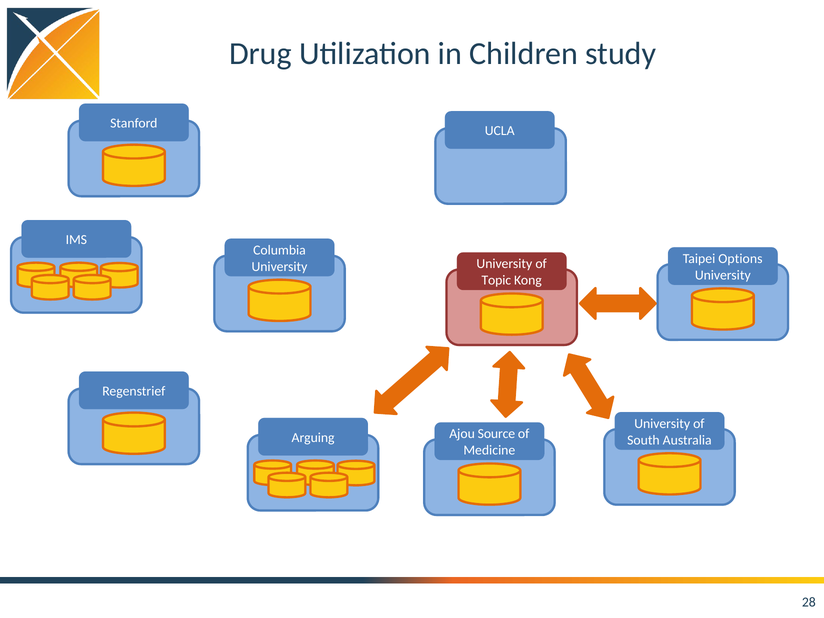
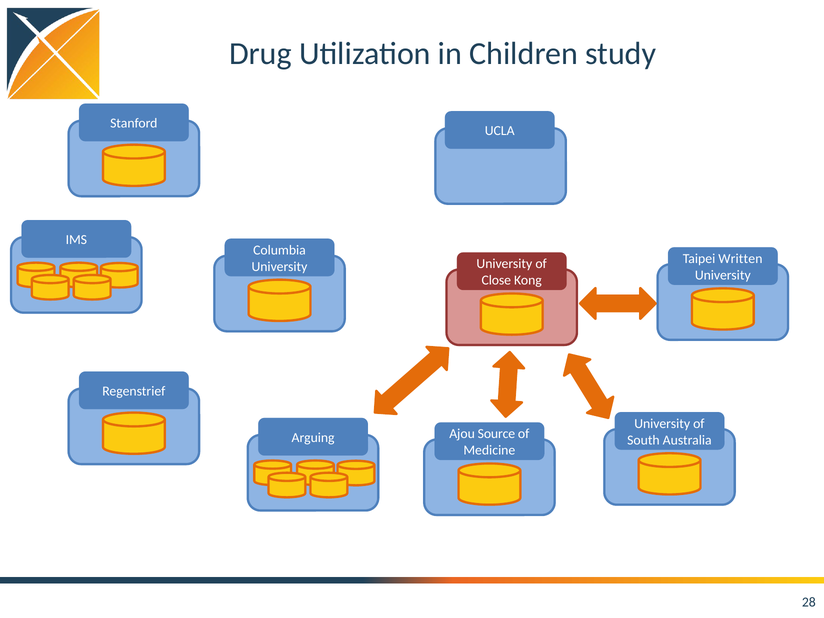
Options: Options -> Written
Topic: Topic -> Close
